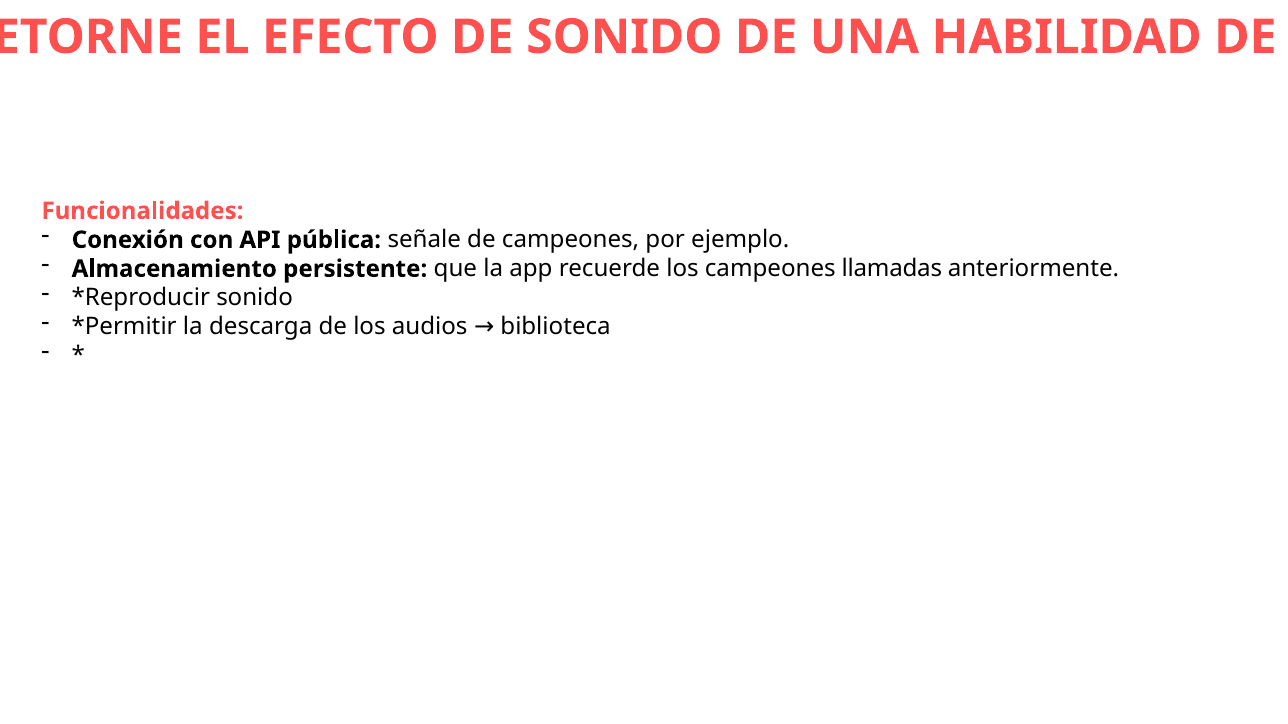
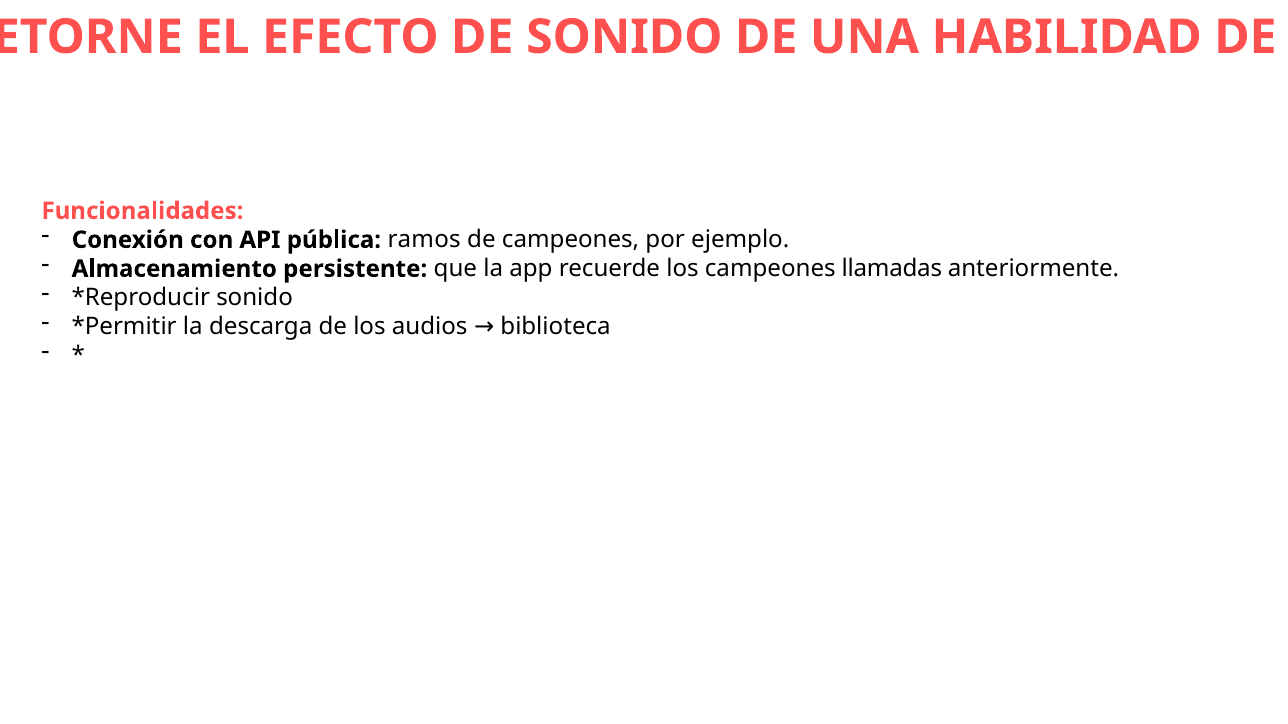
señale: señale -> ramos
